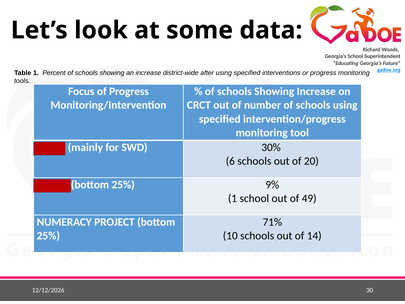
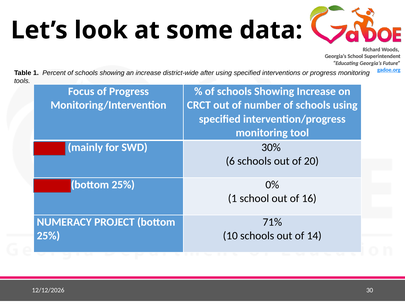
9%: 9% -> 0%
49: 49 -> 16
